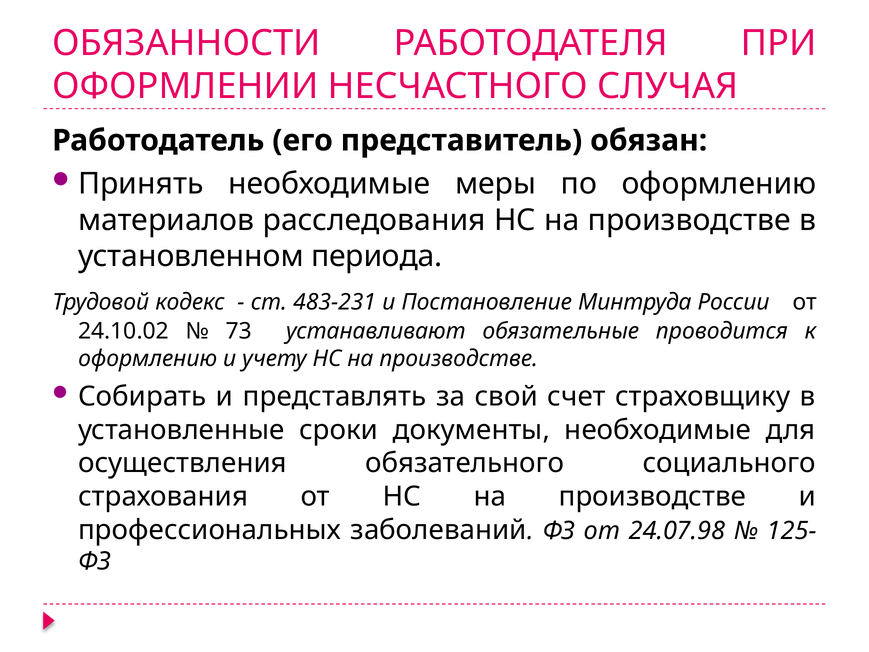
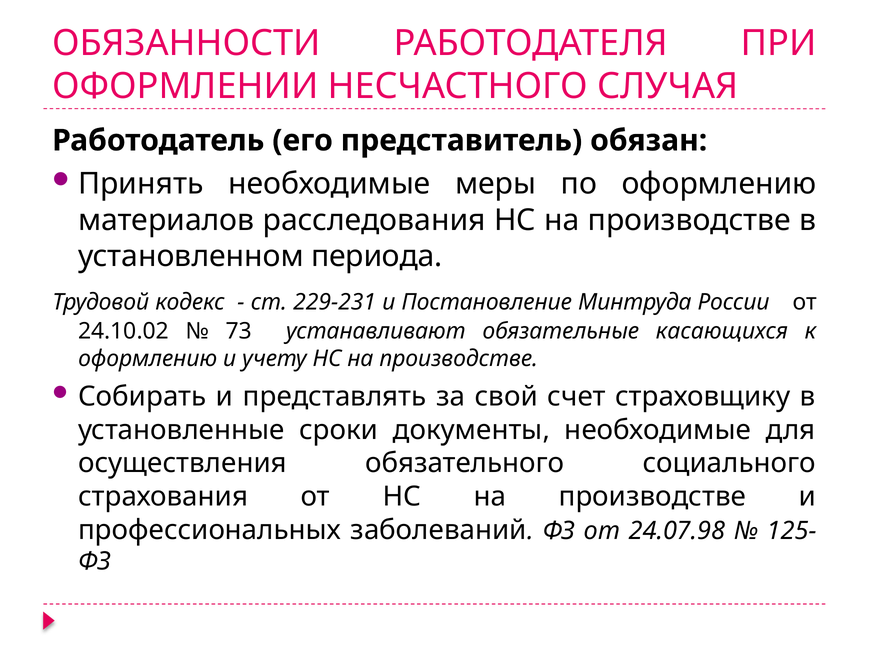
483-231: 483-231 -> 229-231
проводится: проводится -> касающихся
